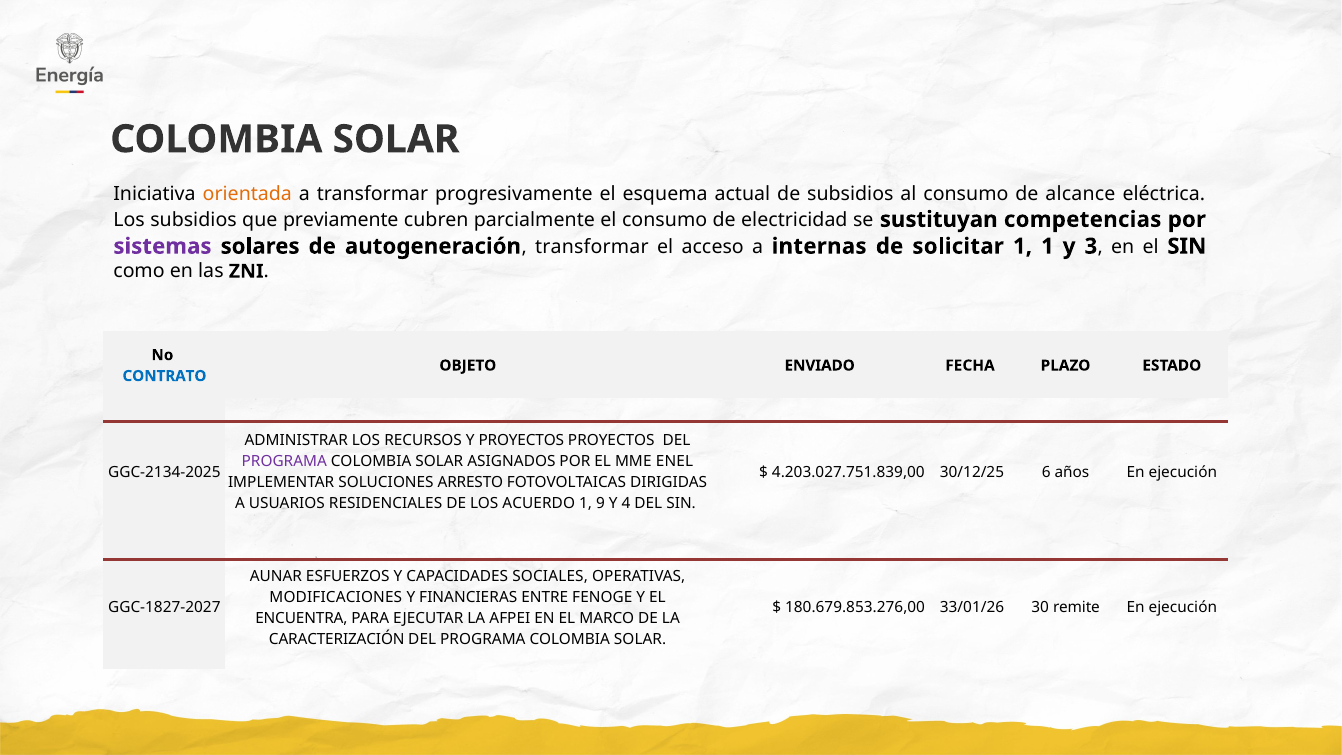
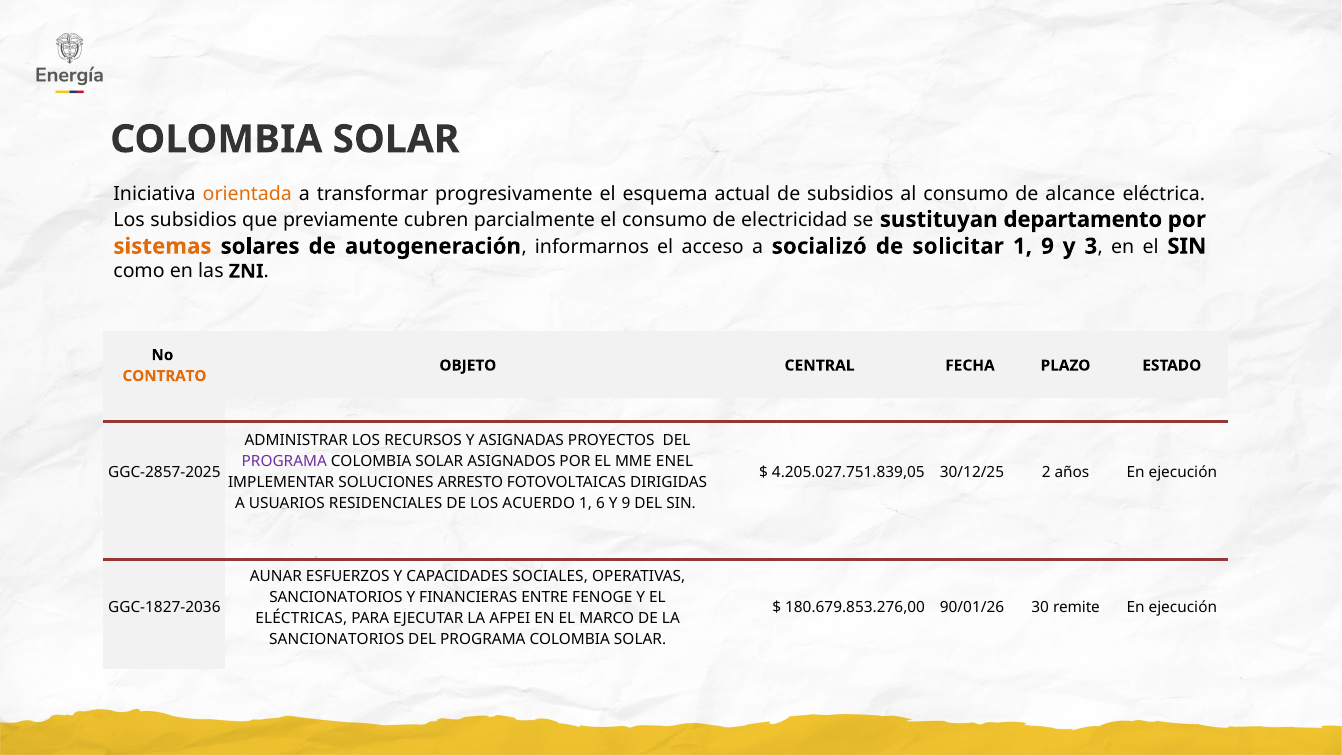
competencias: competencias -> departamento
sistemas colour: purple -> orange
autogeneración transformar: transformar -> informarnos
internas: internas -> socializó
1 1: 1 -> 9
ENVIADO: ENVIADO -> CENTRAL
CONTRATO colour: blue -> orange
Y PROYECTOS: PROYECTOS -> ASIGNADAS
GGC-2134-2025: GGC-2134-2025 -> GGC-2857-2025
4.203.027.751.839,00: 4.203.027.751.839,00 -> 4.205.027.751.839,05
6: 6 -> 2
9: 9 -> 6
Y 4: 4 -> 9
MODIFICACIONES at (336, 597): MODIFICACIONES -> SANCIONATORIOS
GGC-1827-2027: GGC-1827-2027 -> GGC-1827-2036
33/01/26: 33/01/26 -> 90/01/26
ENCUENTRA: ENCUENTRA -> ELÉCTRICAS
CARACTERIZACIÓN at (337, 639): CARACTERIZACIÓN -> SANCIONATORIOS
